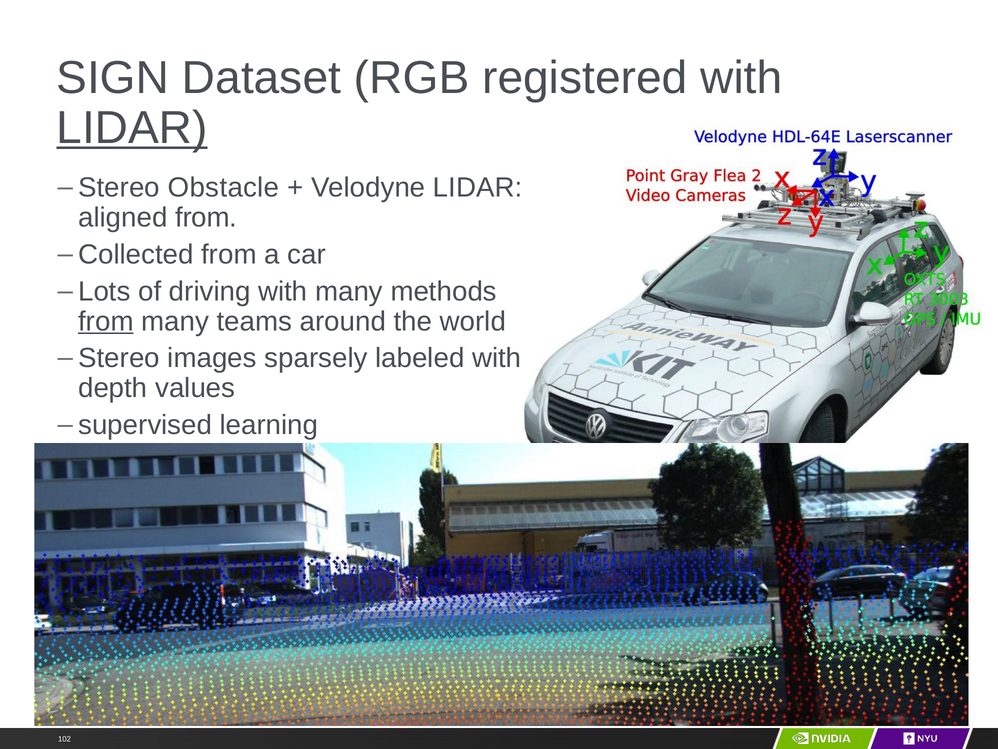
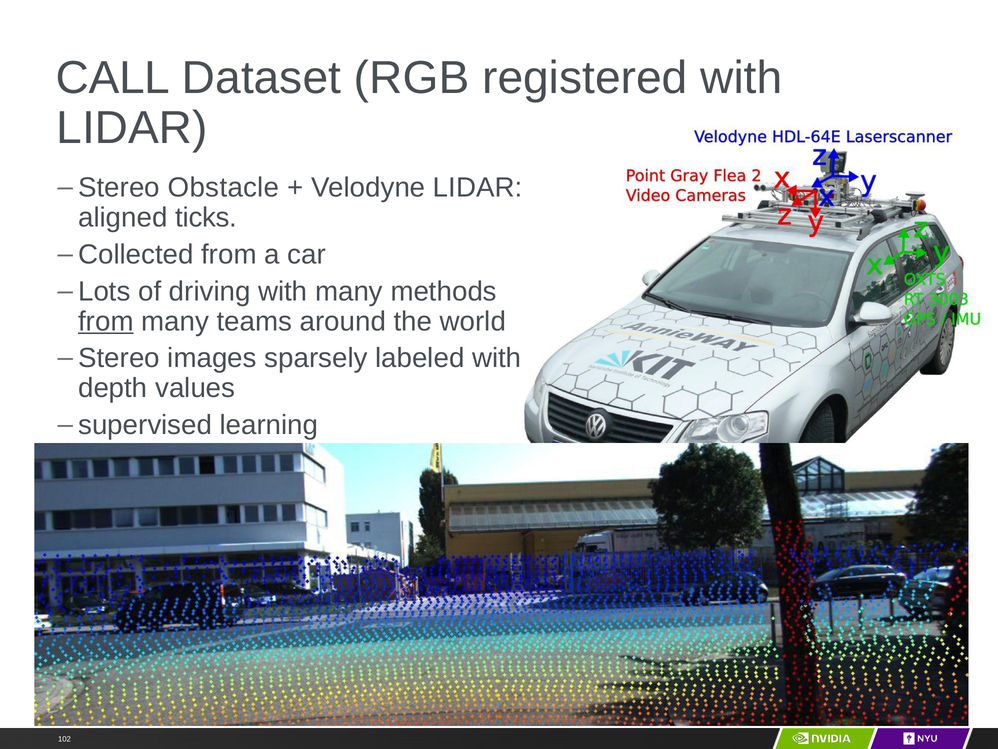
SIGN: SIGN -> CALL
LIDAR at (132, 128) underline: present -> none
aligned from: from -> ticks
